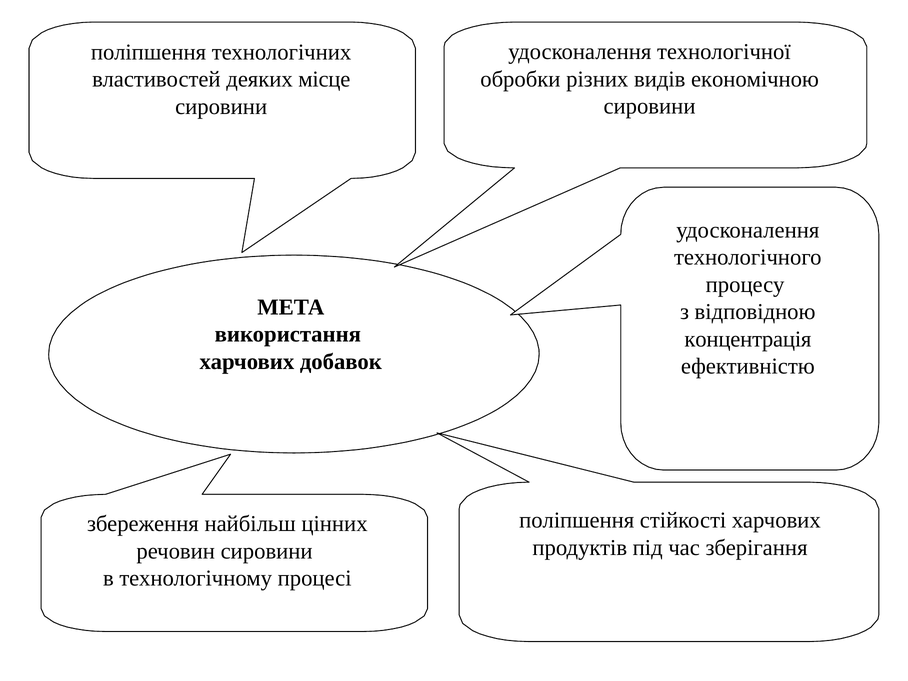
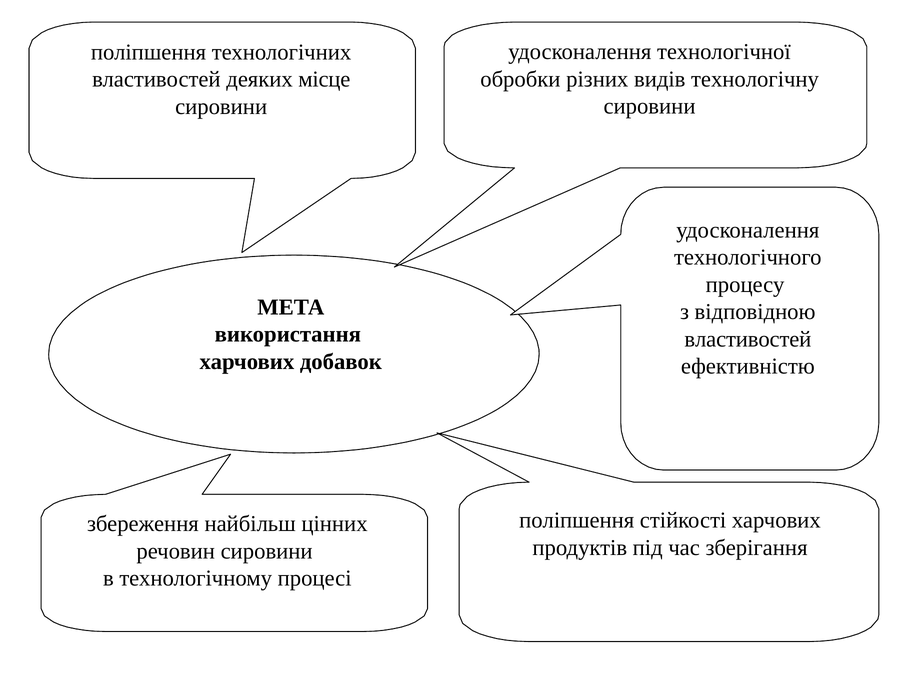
економічною: економічною -> технологічну
концентрація at (748, 339): концентрація -> властивостей
